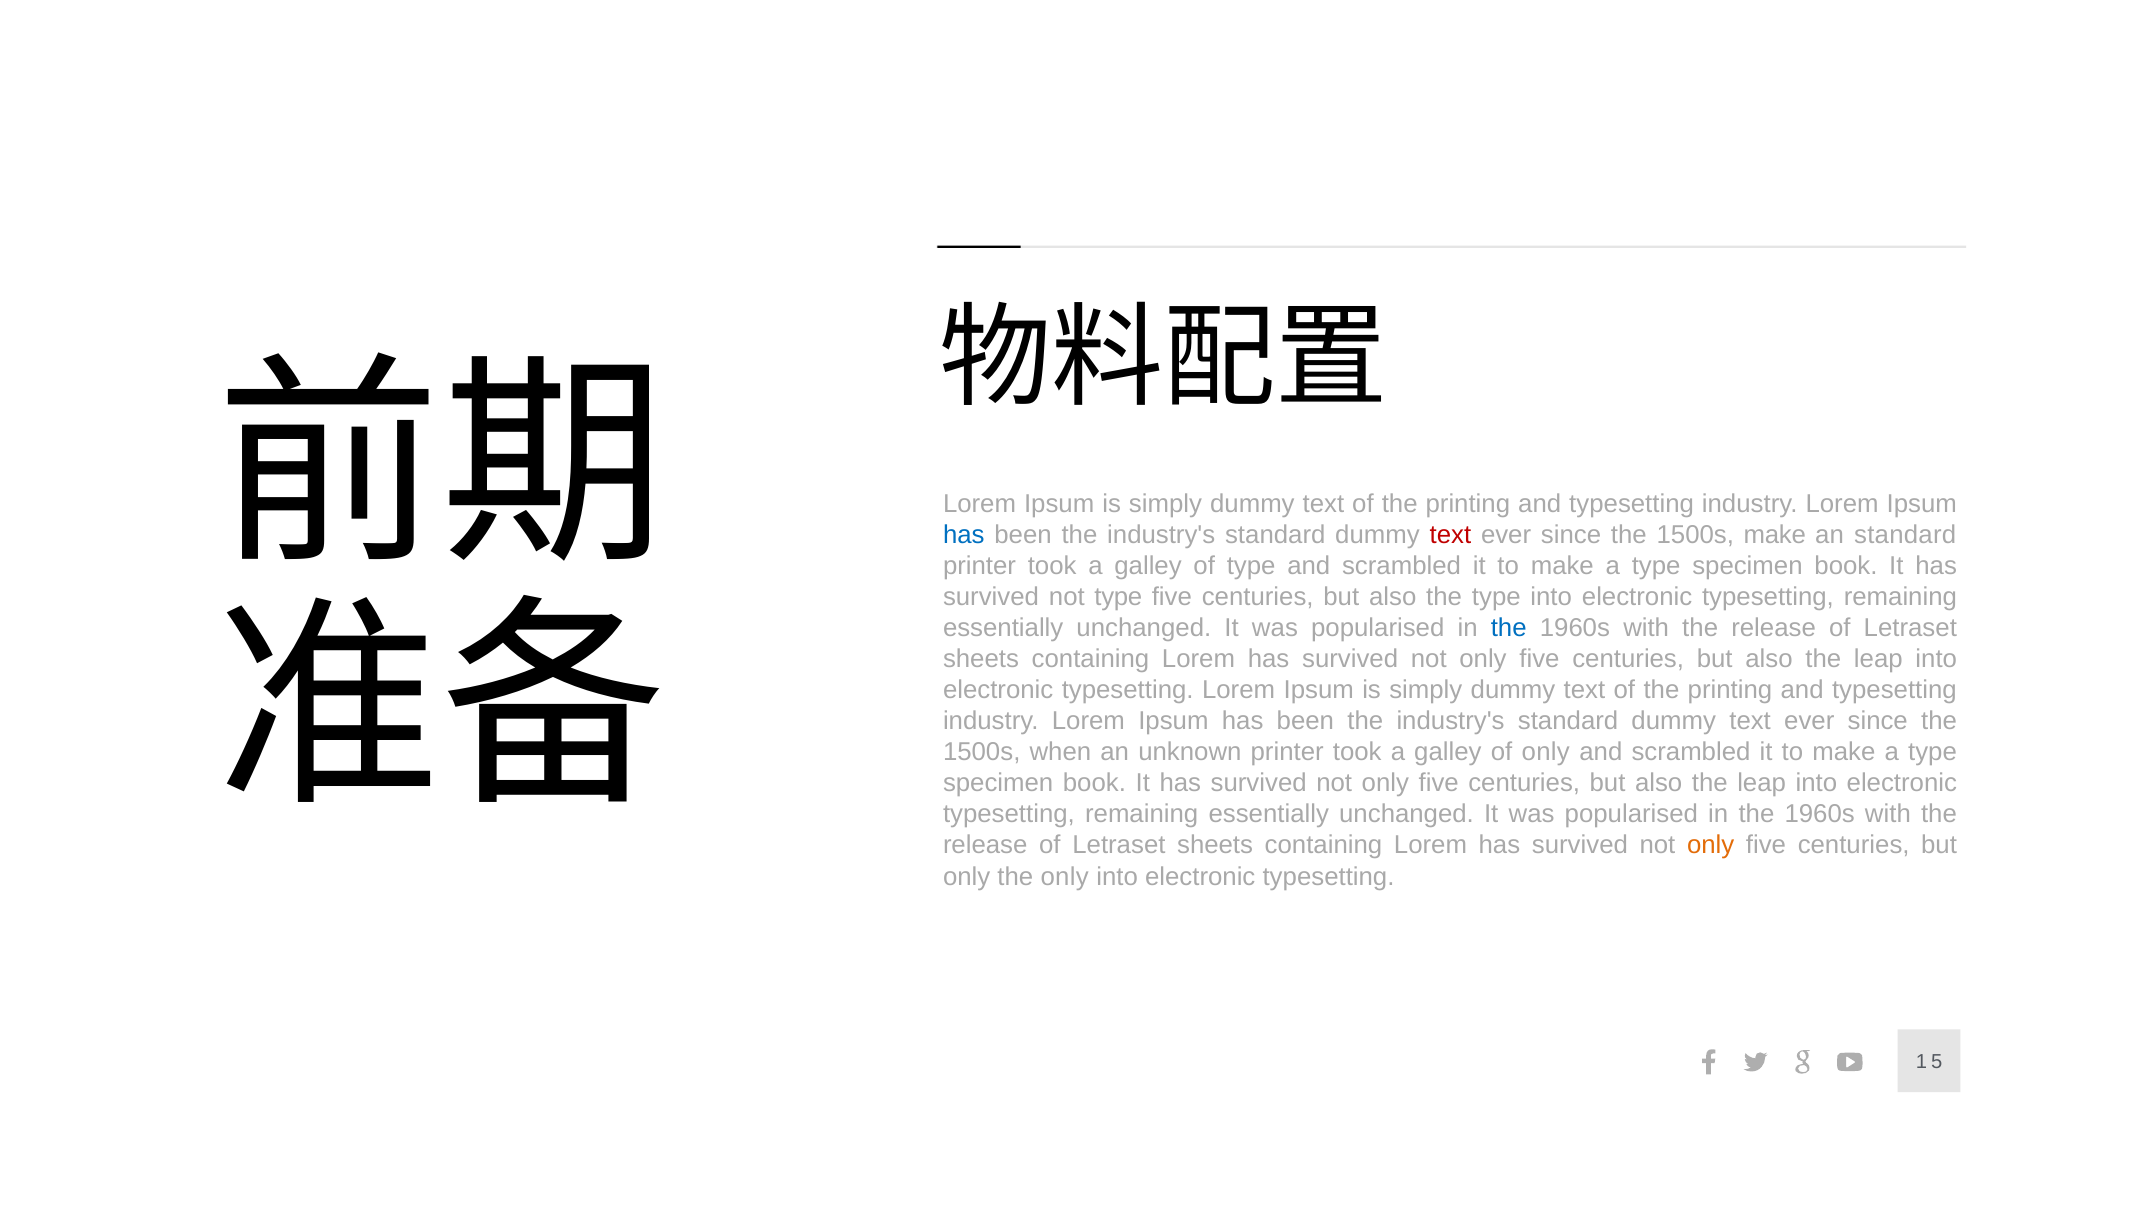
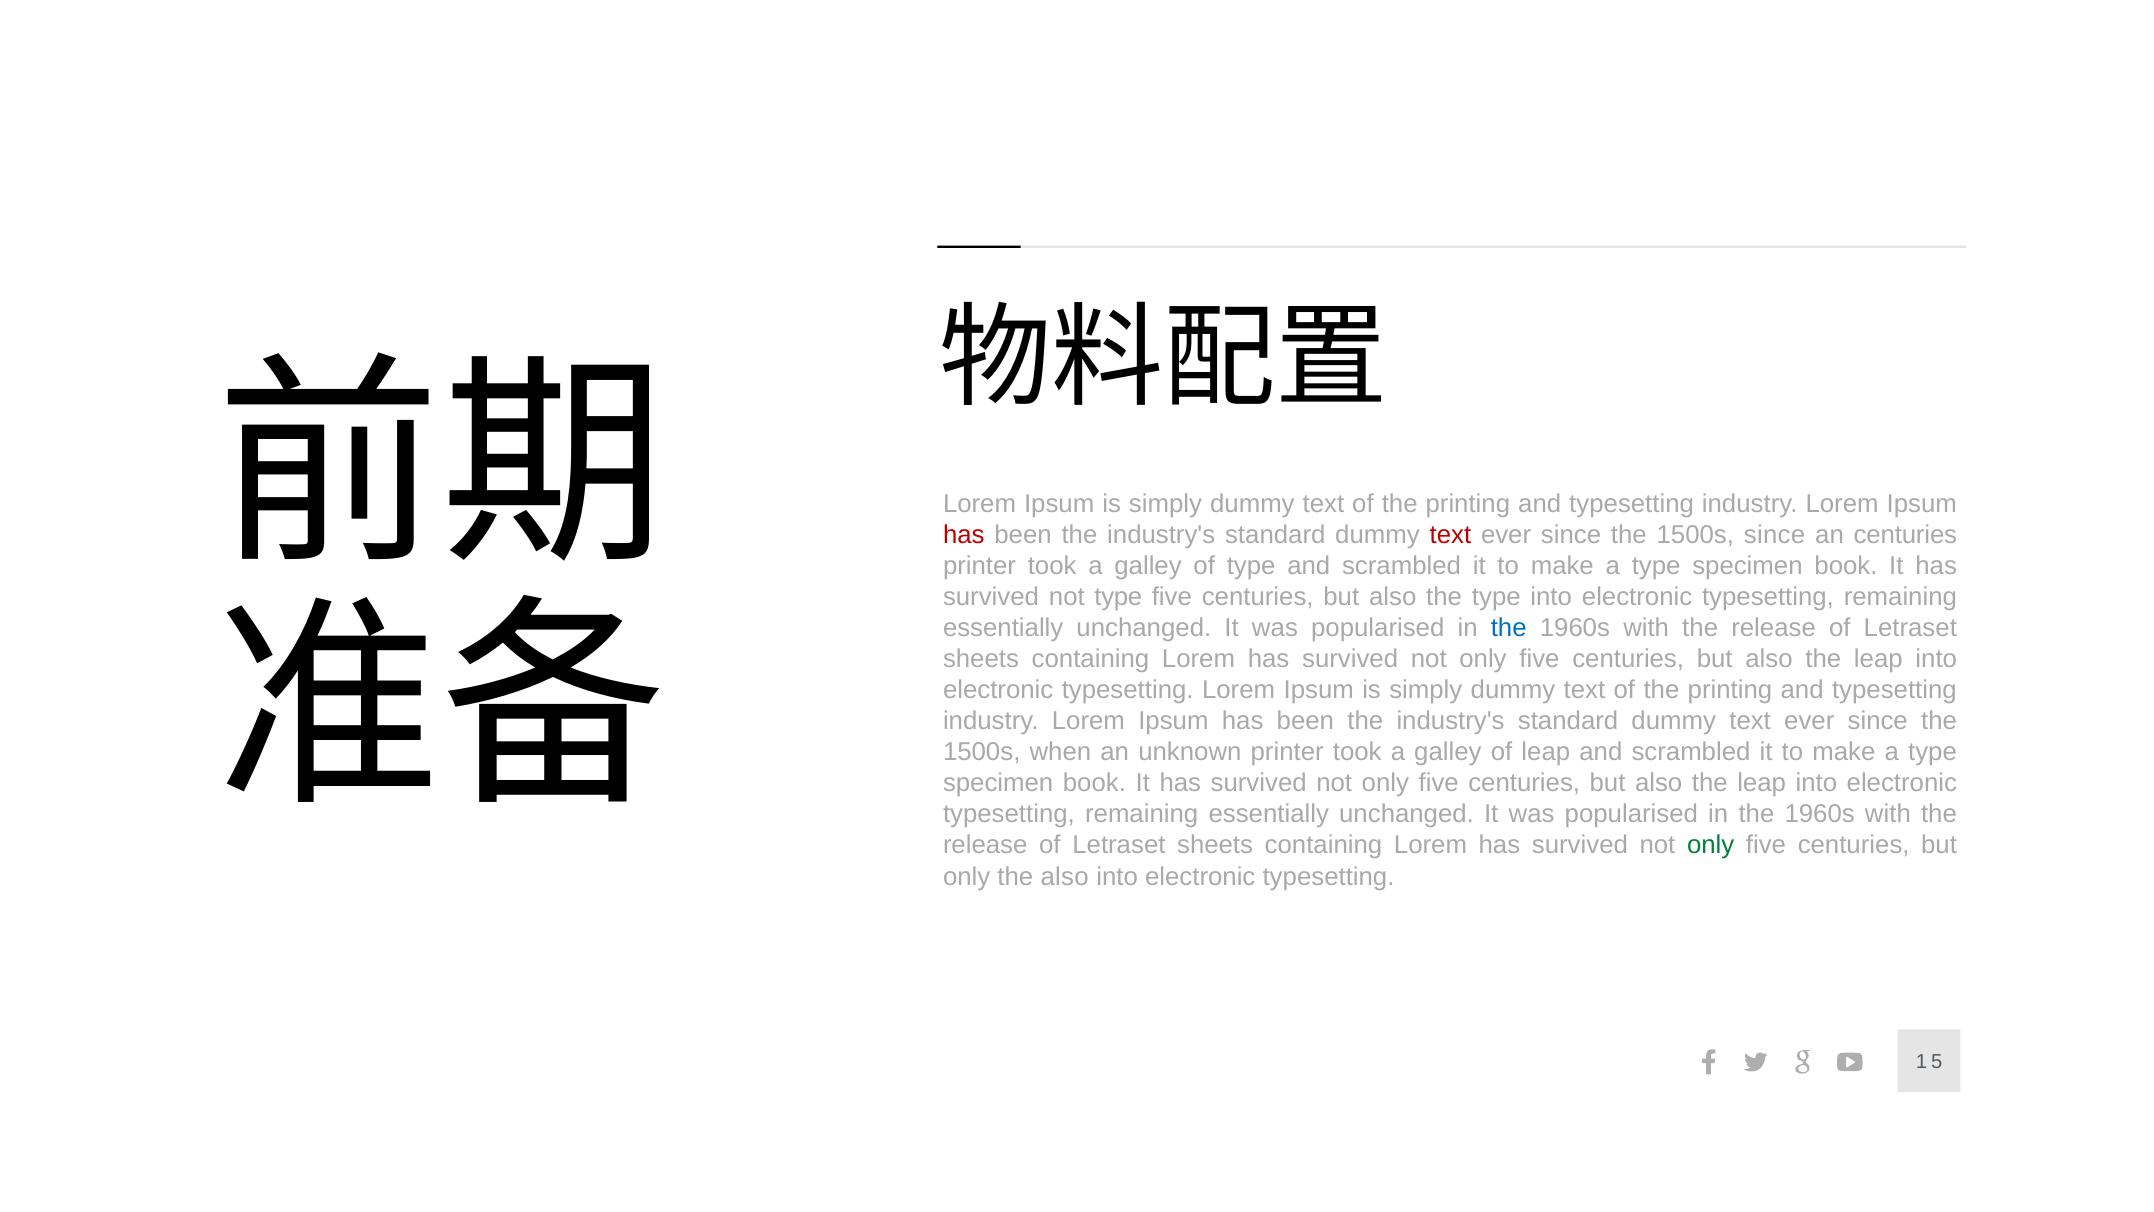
has at (964, 535) colour: blue -> red
1500s make: make -> since
an standard: standard -> centuries
of only: only -> leap
only at (1711, 845) colour: orange -> green
the only: only -> also
